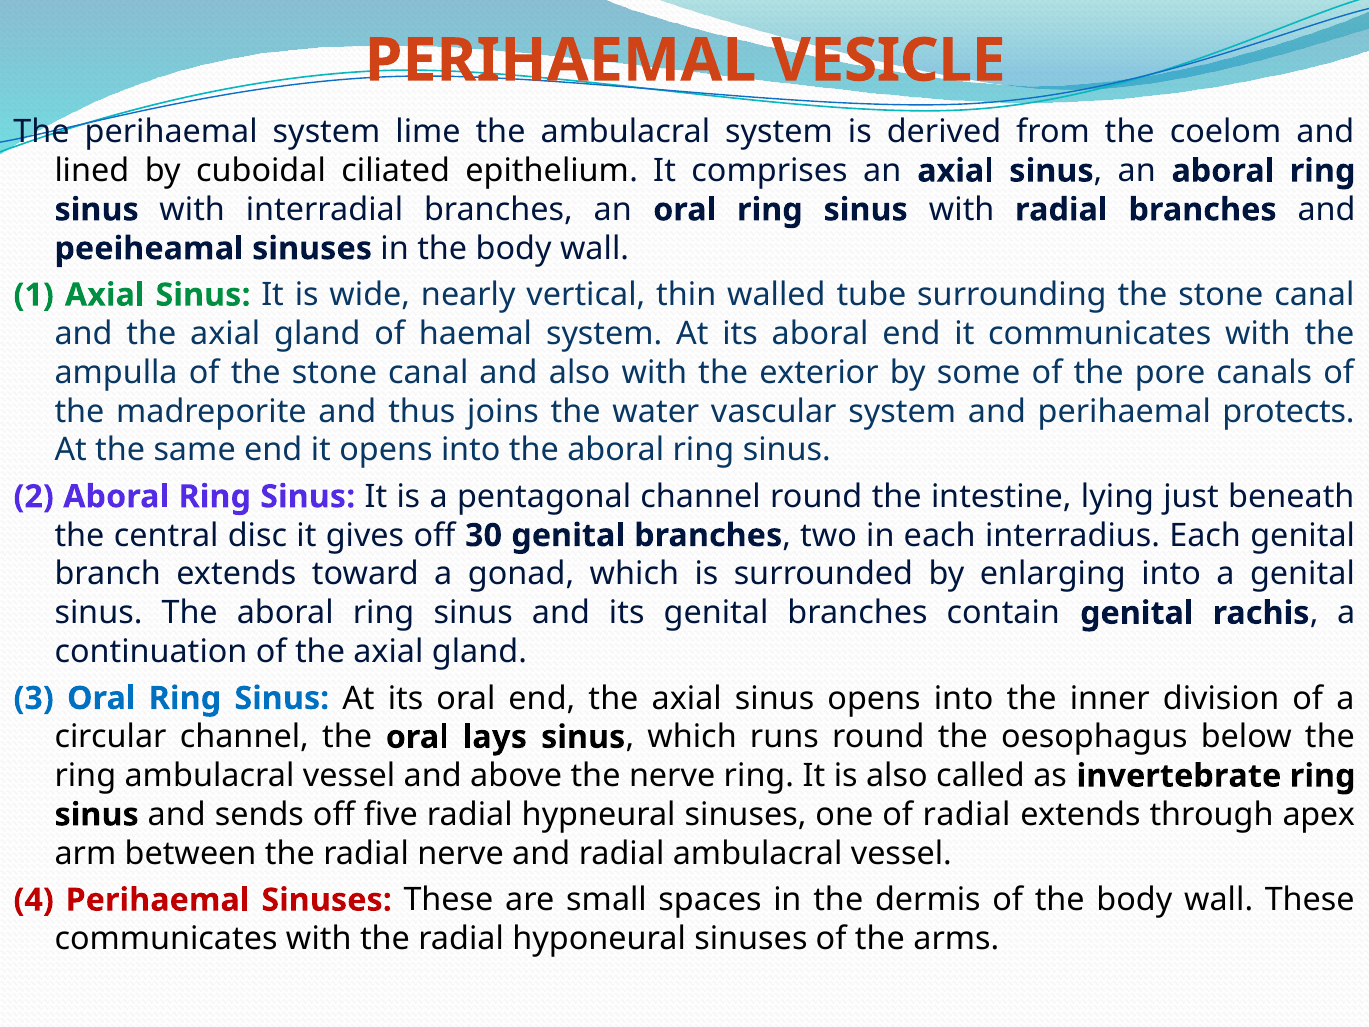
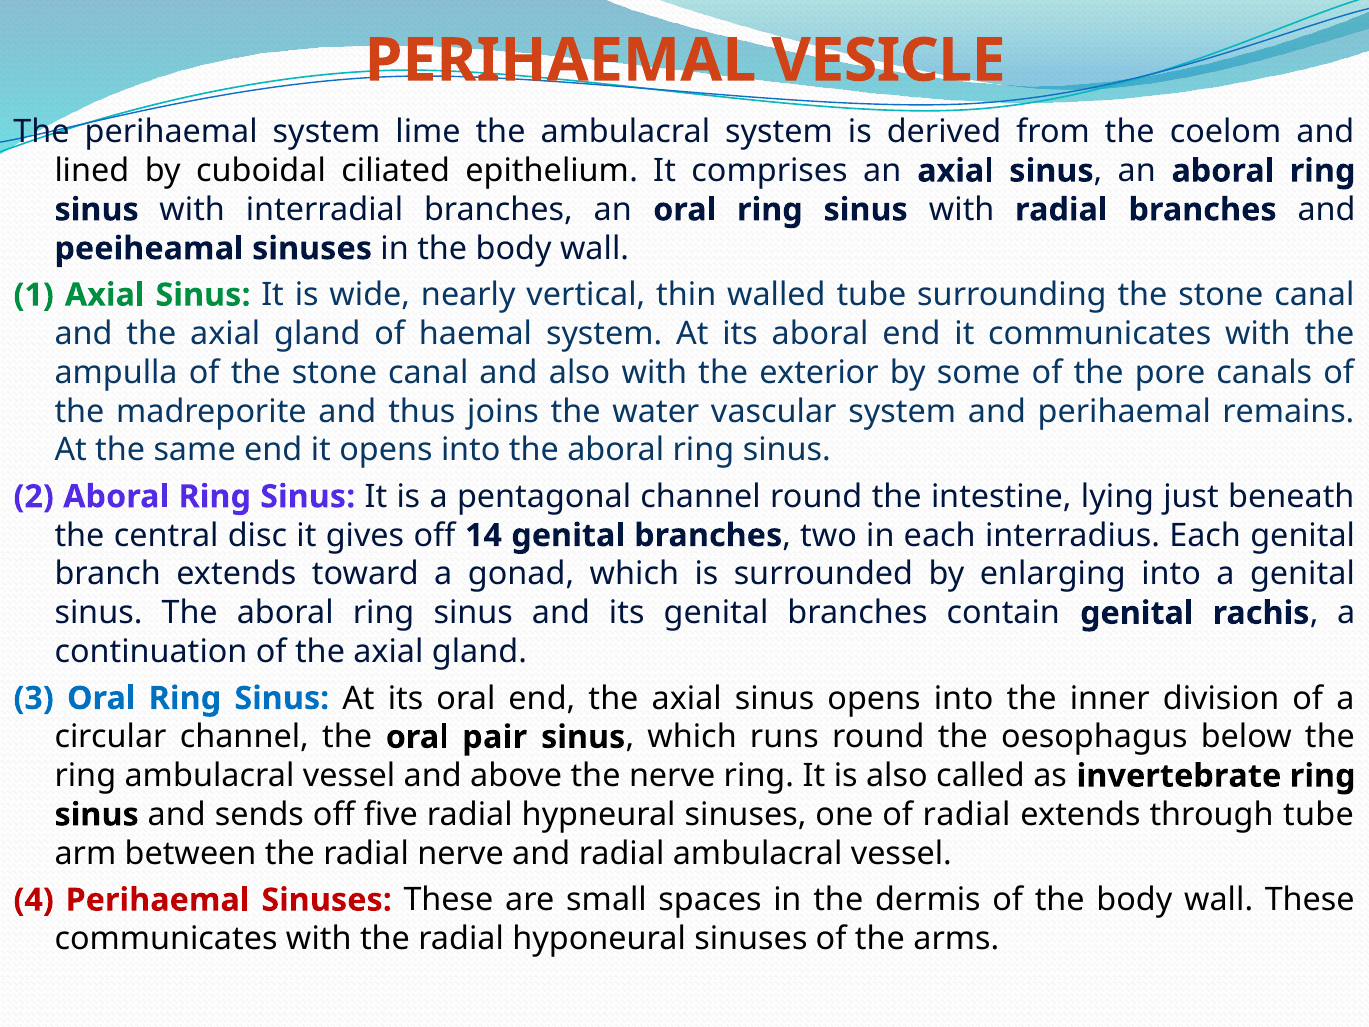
protects: protects -> remains
30: 30 -> 14
lays: lays -> pair
through apex: apex -> tube
